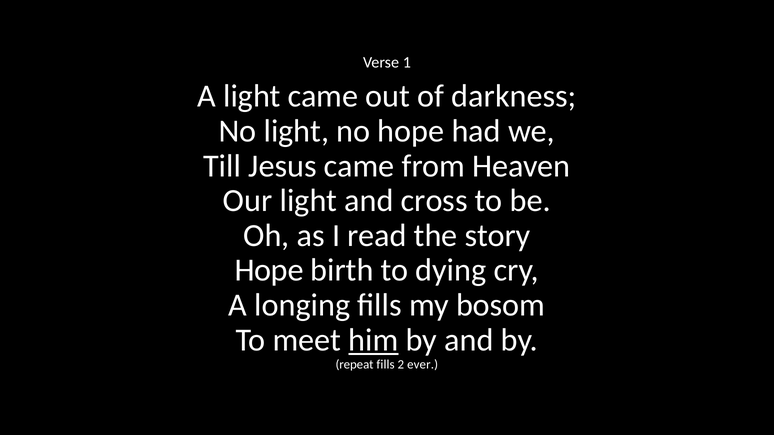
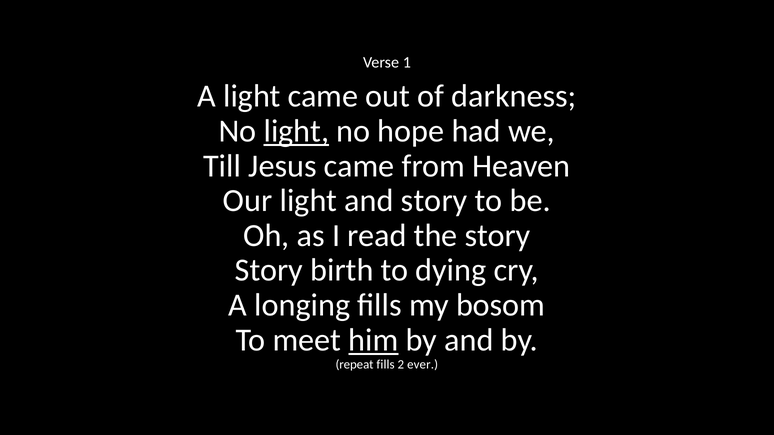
light at (296, 131) underline: none -> present
and cross: cross -> story
Hope at (269, 271): Hope -> Story
